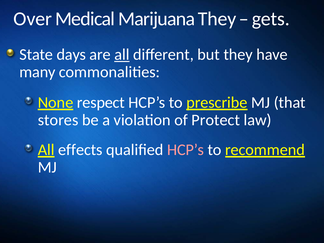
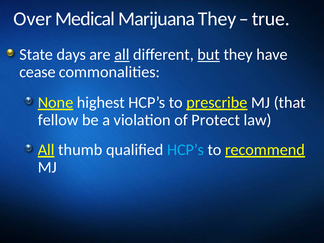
gets: gets -> true
but underline: none -> present
many: many -> cease
respect: respect -> highest
stores: stores -> fellow
effects: effects -> thumb
HCP’s at (186, 150) colour: pink -> light blue
